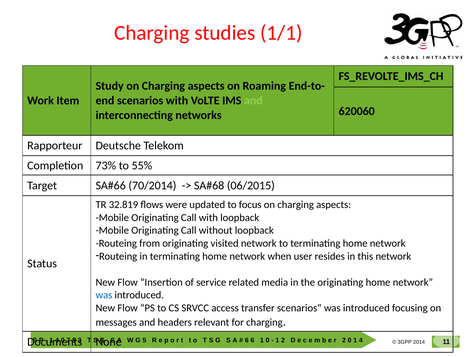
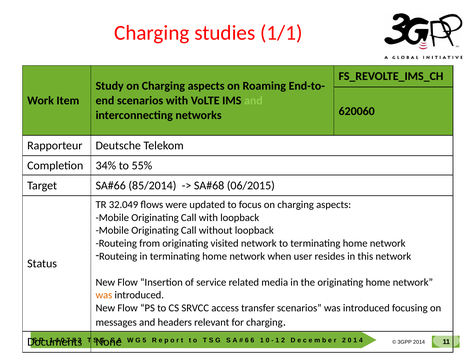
73%: 73% -> 34%
70/2014: 70/2014 -> 85/2014
32.819: 32.819 -> 32.049
was at (104, 295) colour: blue -> orange
